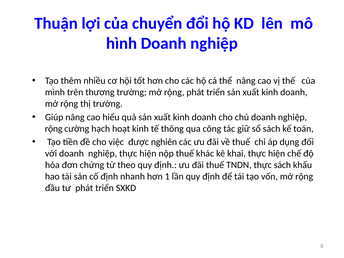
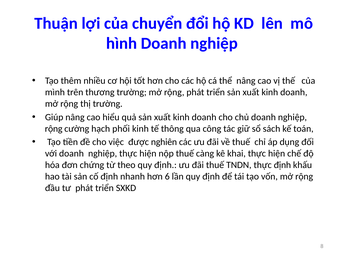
hoạt: hoạt -> phối
khác: khác -> càng
thực sách: sách -> định
1: 1 -> 6
